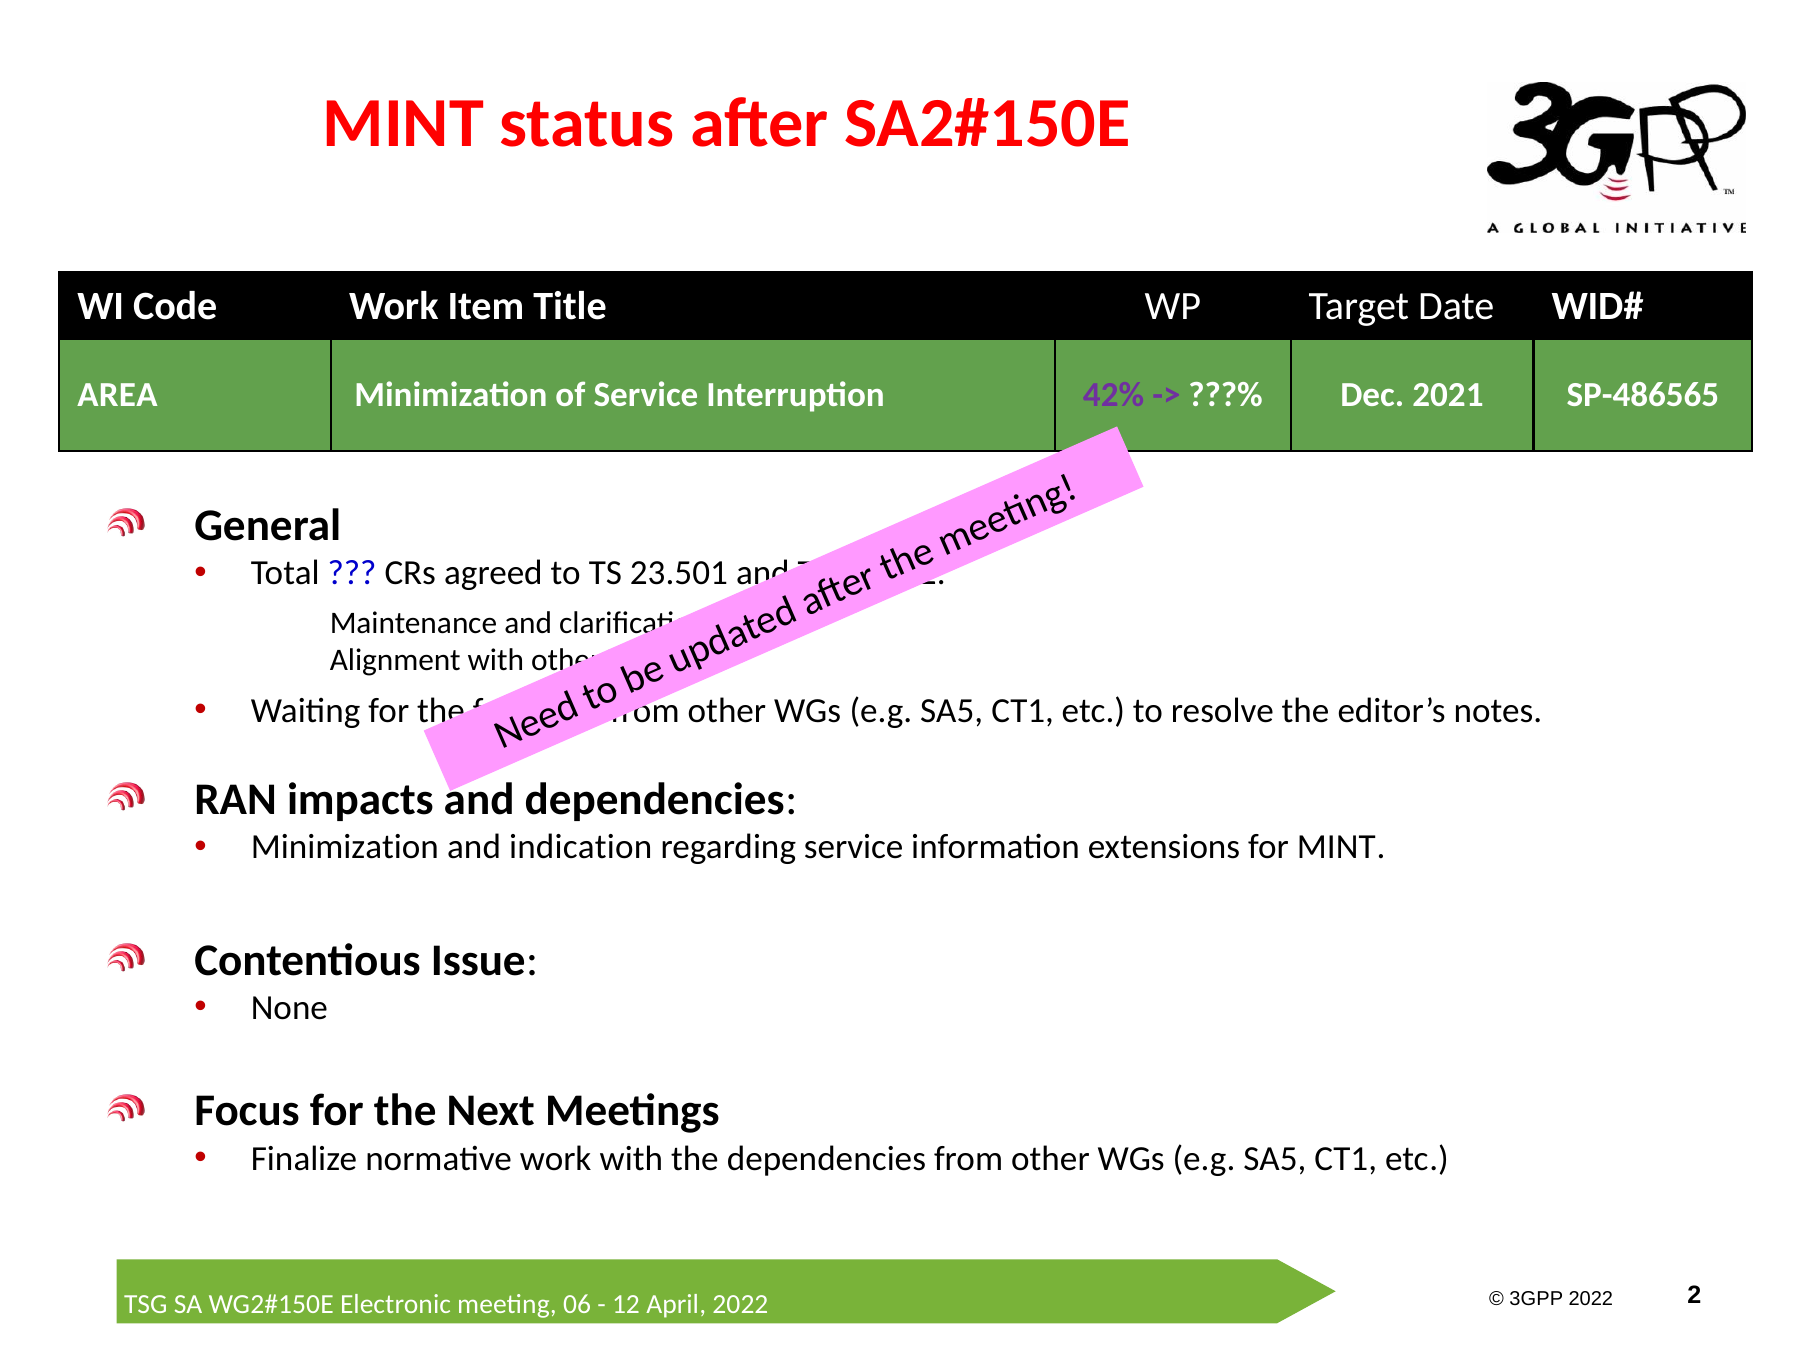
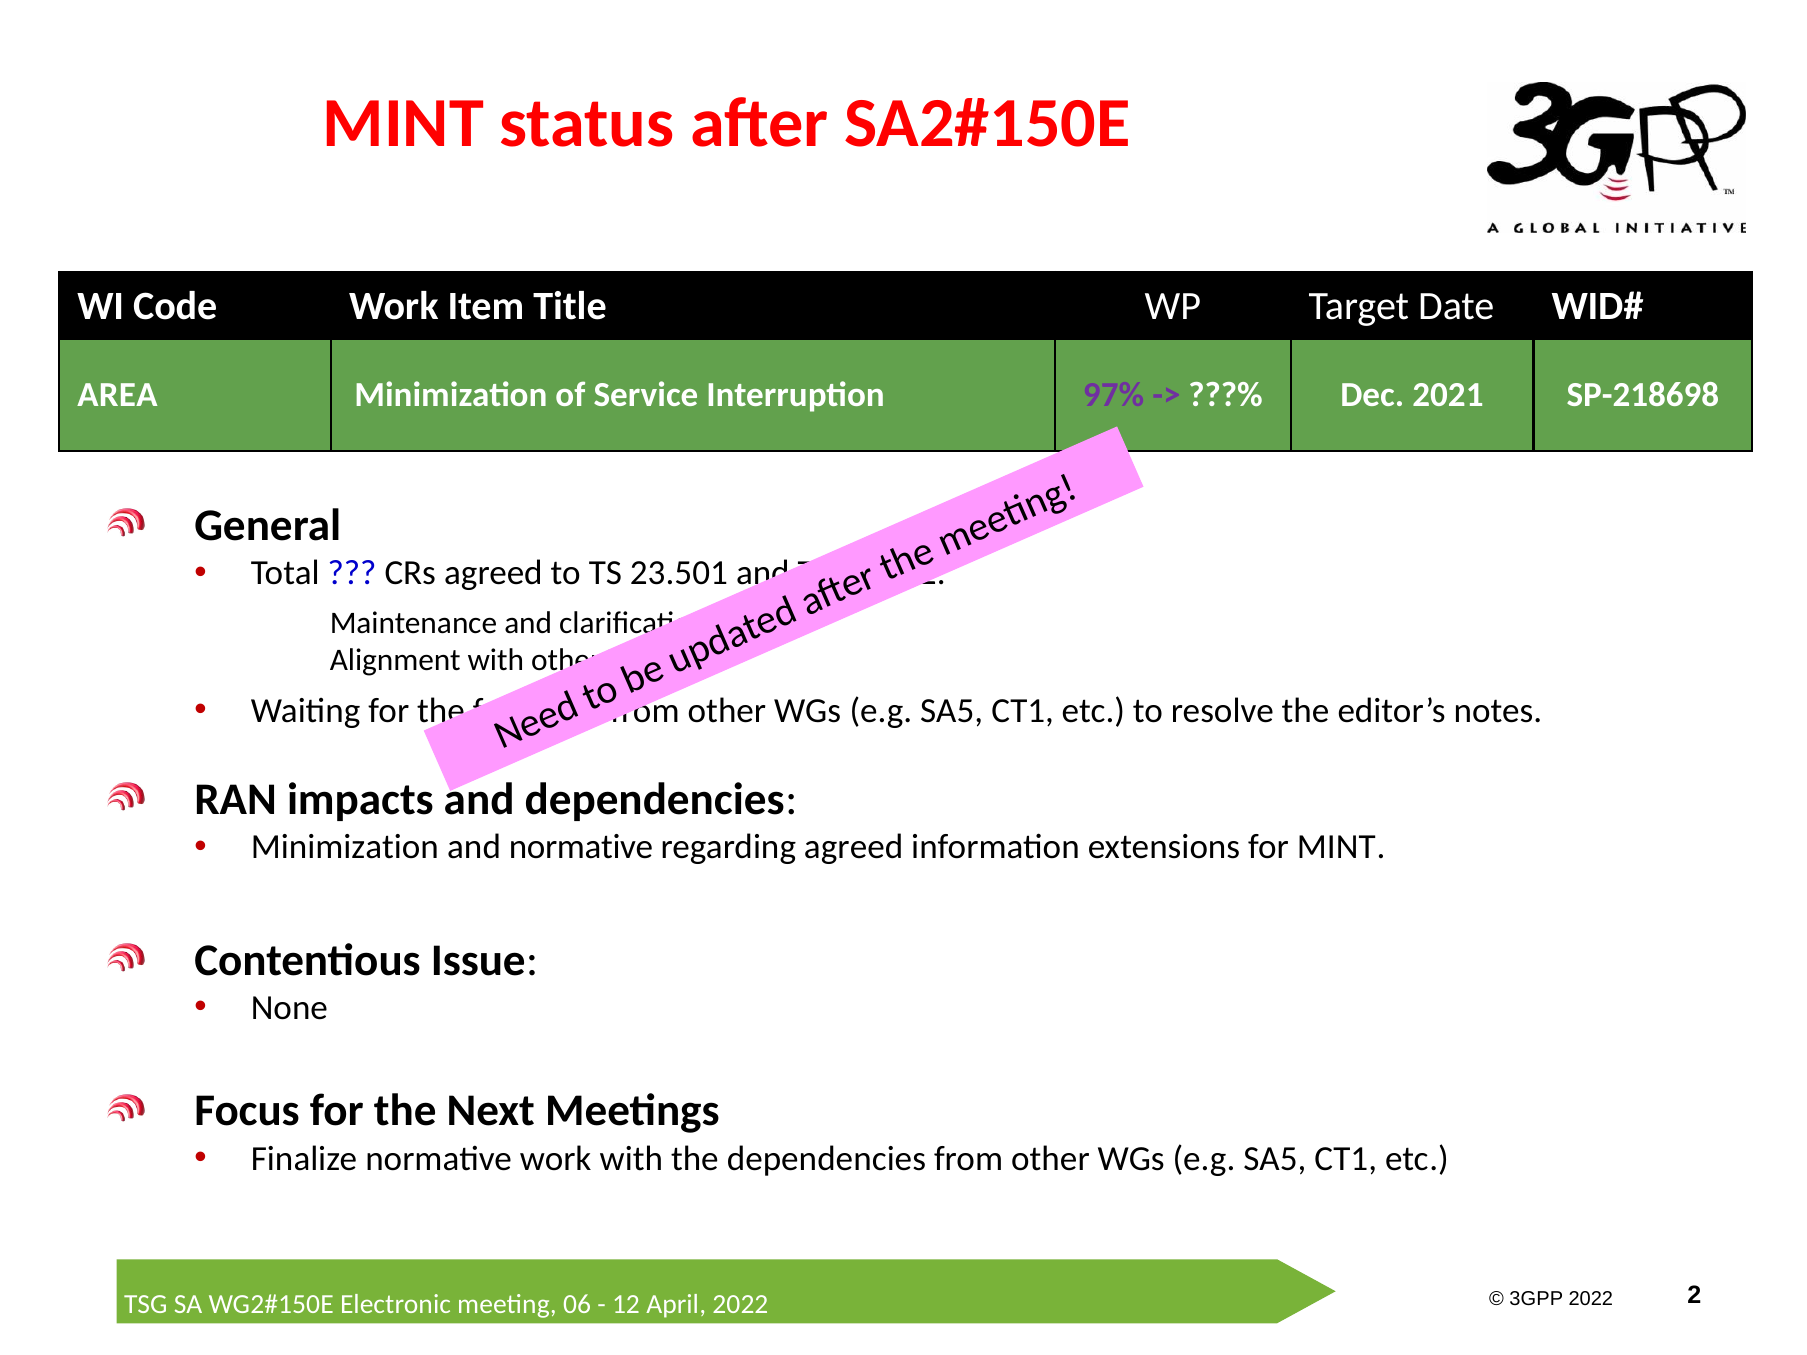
42%: 42% -> 97%
SP-486565: SP-486565 -> SP-218698
and indication: indication -> normative
regarding service: service -> agreed
